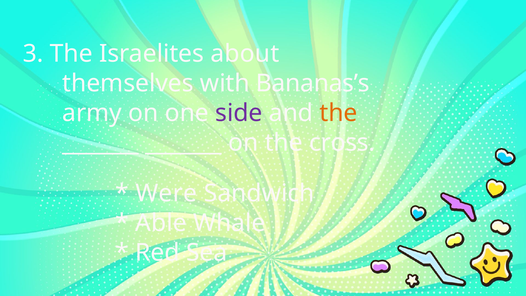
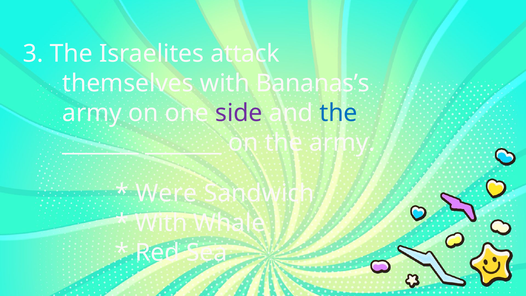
about: about -> attack
the at (338, 113) colour: orange -> blue
the cross: cross -> army
Able at (161, 223): Able -> With
